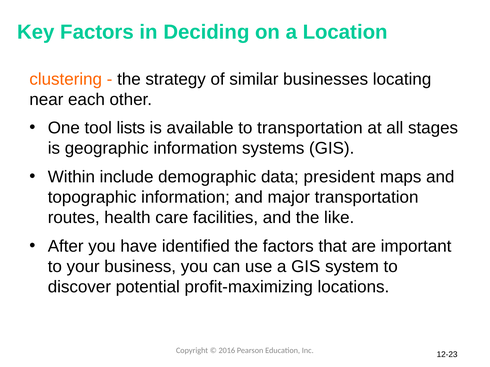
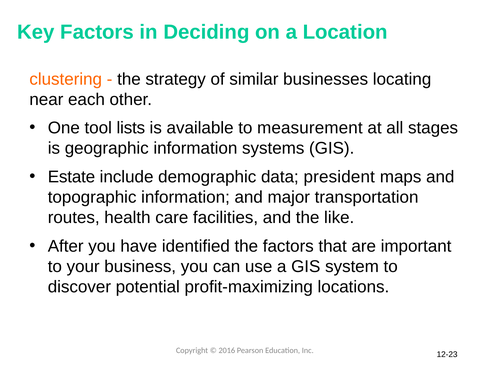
to transportation: transportation -> measurement
Within: Within -> Estate
